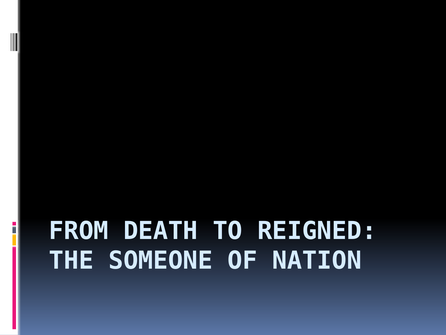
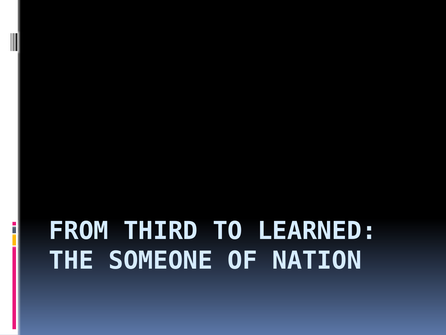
DEATH: DEATH -> THIRD
REIGNED: REIGNED -> LEARNED
